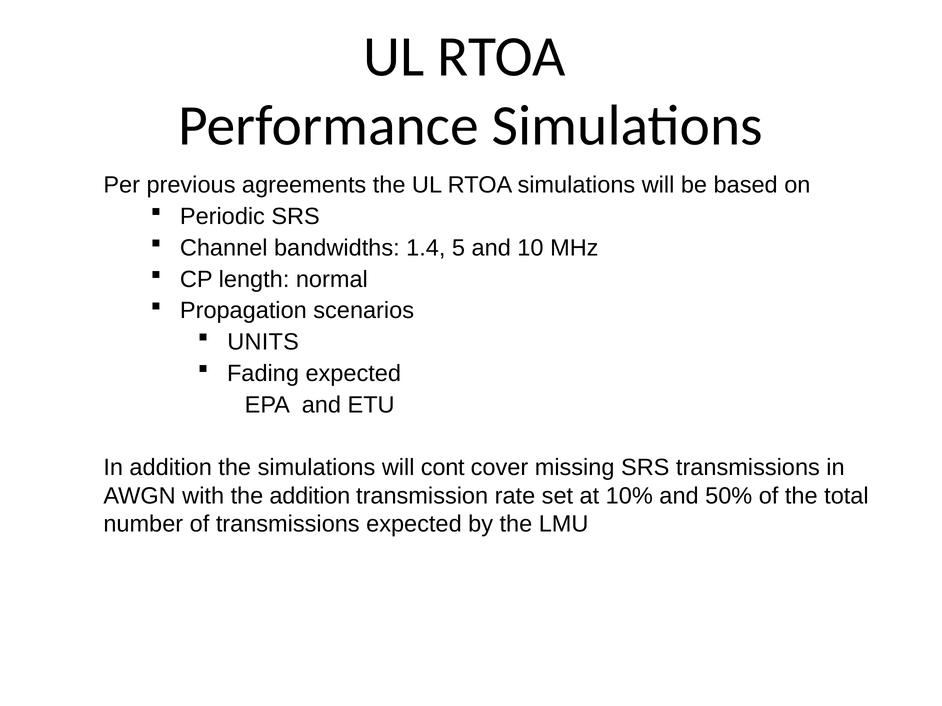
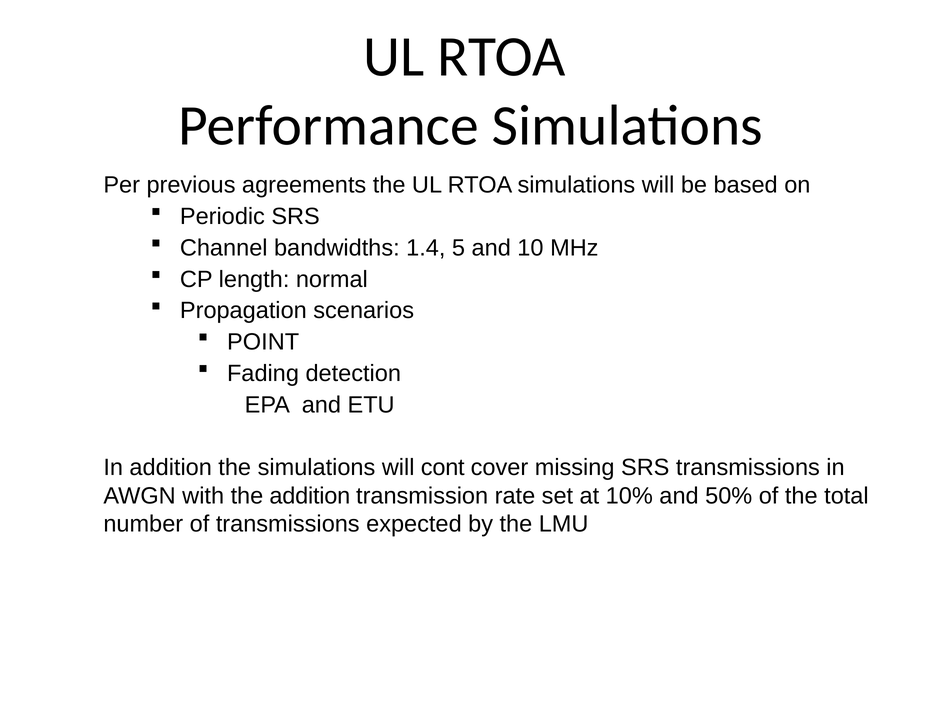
UNITS: UNITS -> POINT
Fading expected: expected -> detection
